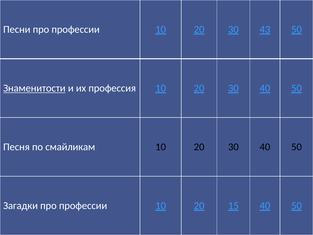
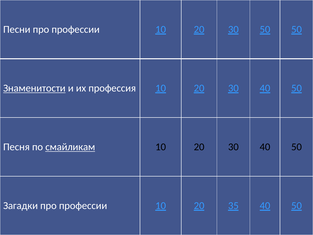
30 43: 43 -> 50
смайликам underline: none -> present
15: 15 -> 35
